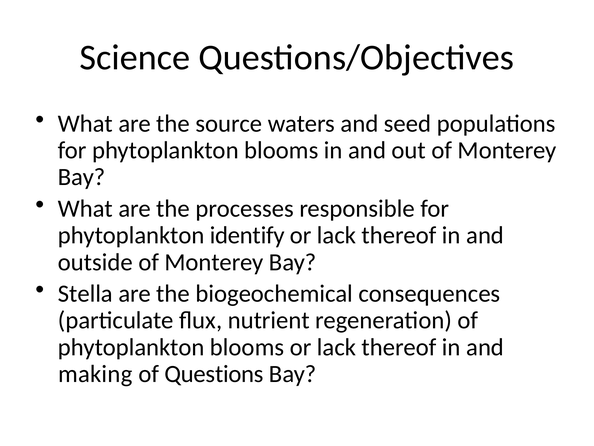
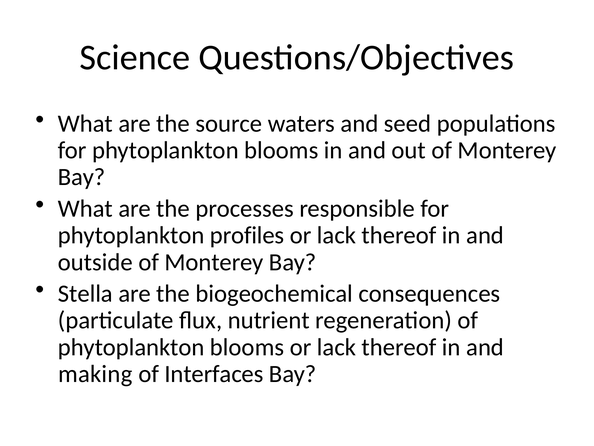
identify: identify -> profiles
Questions: Questions -> Interfaces
